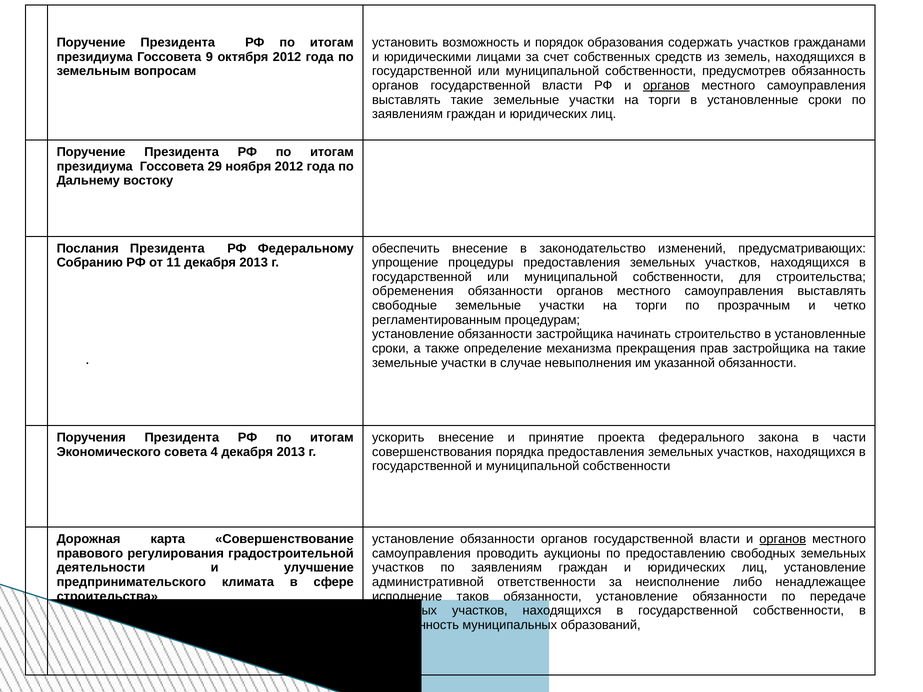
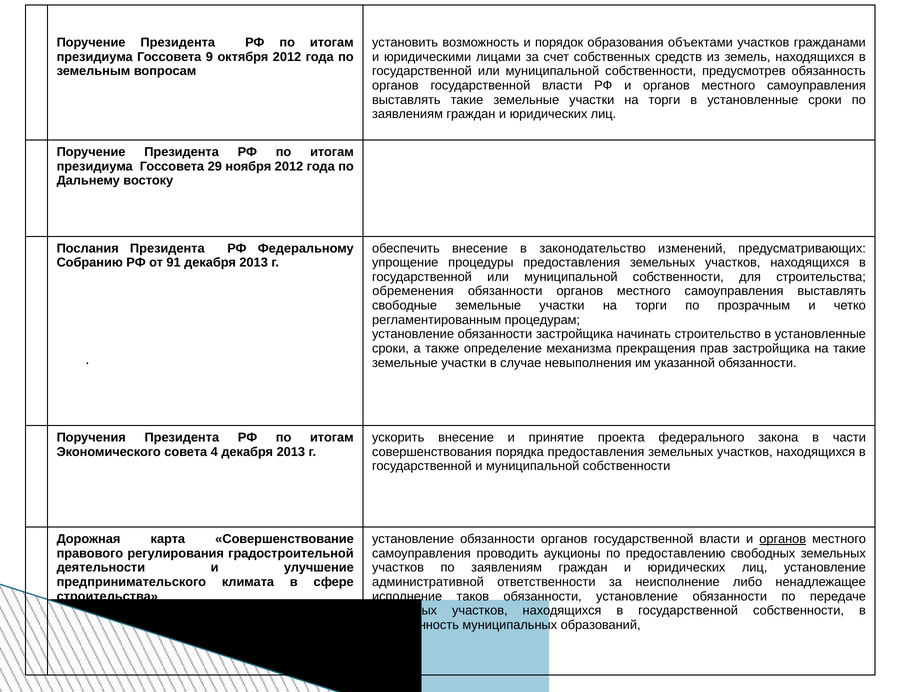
содержать: содержать -> объектами
органов at (666, 86) underline: present -> none
11: 11 -> 91
